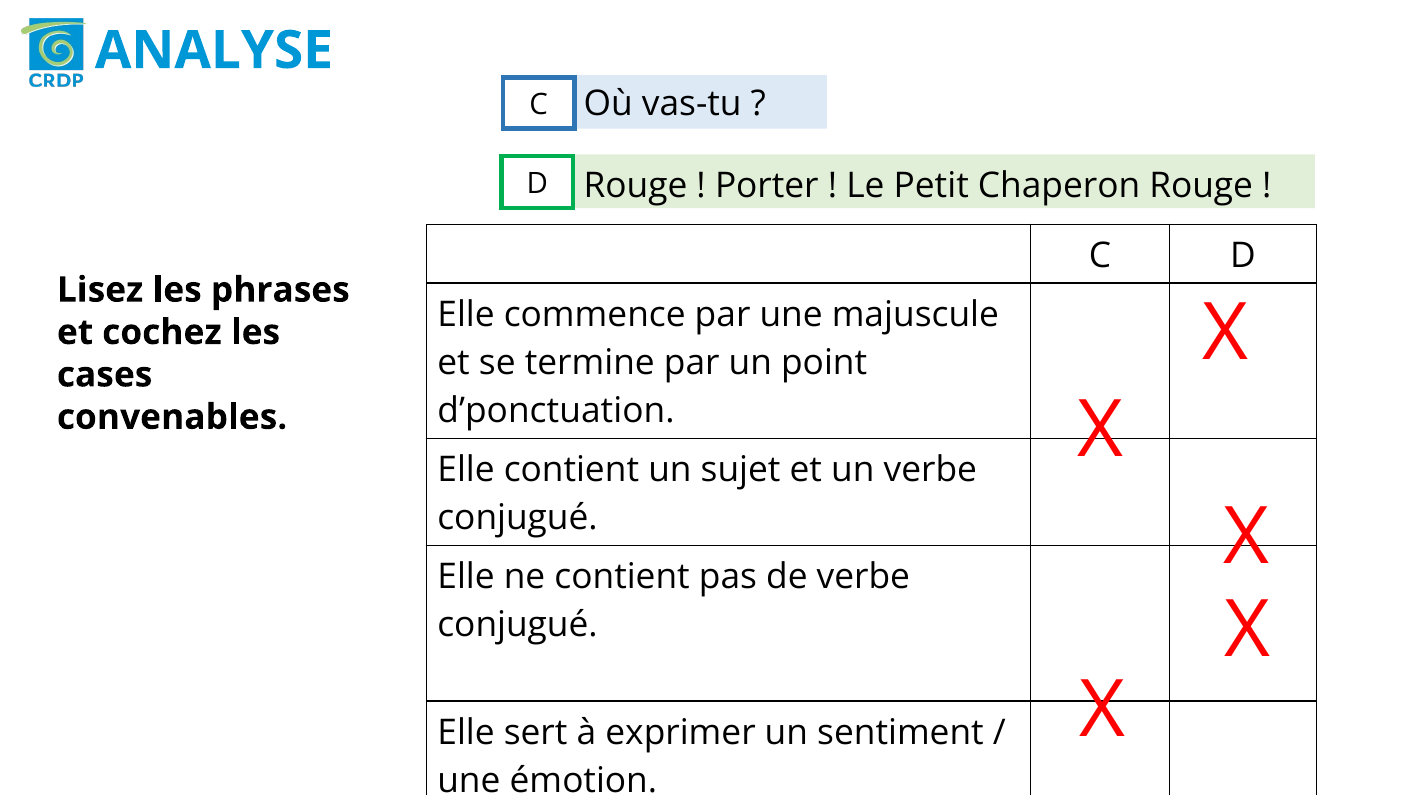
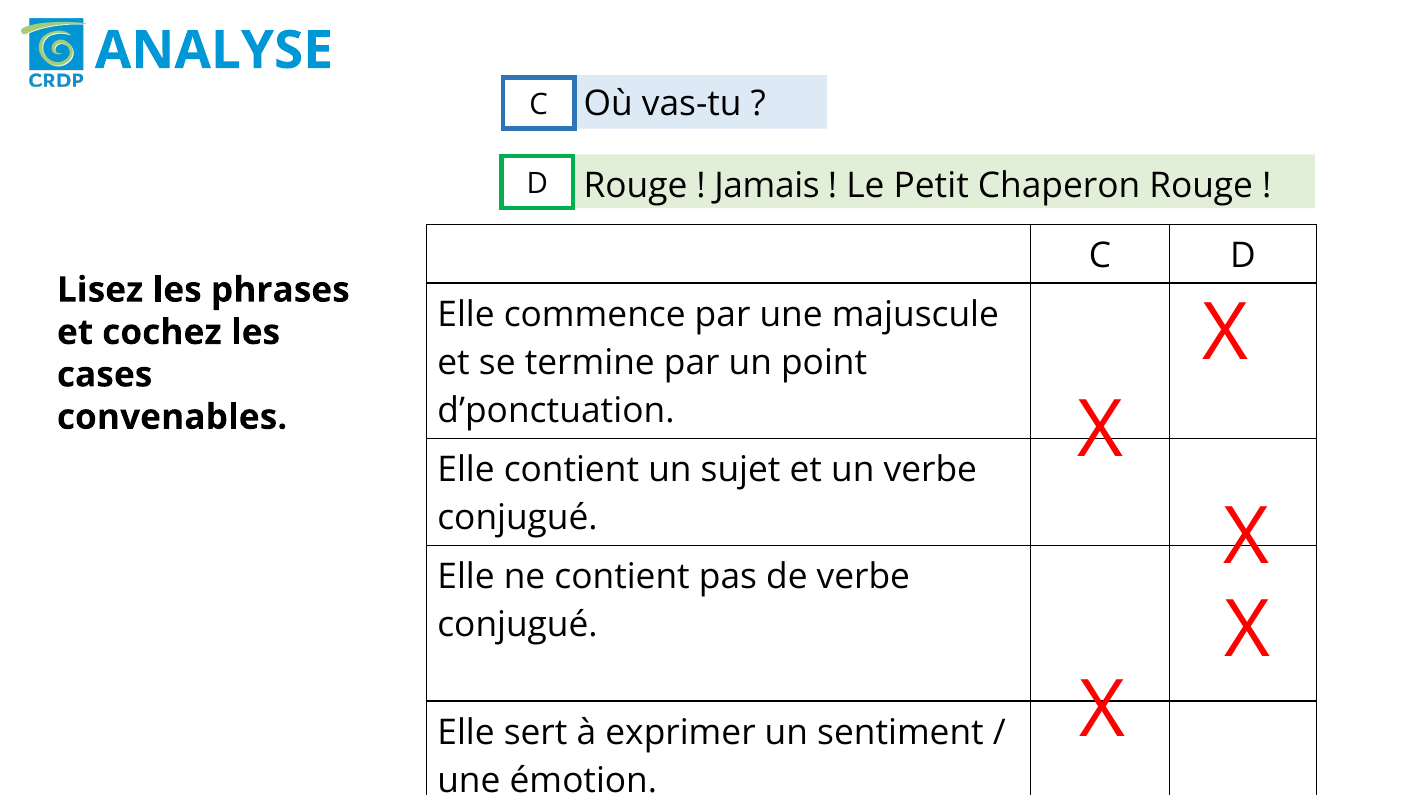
Porter: Porter -> Jamais
